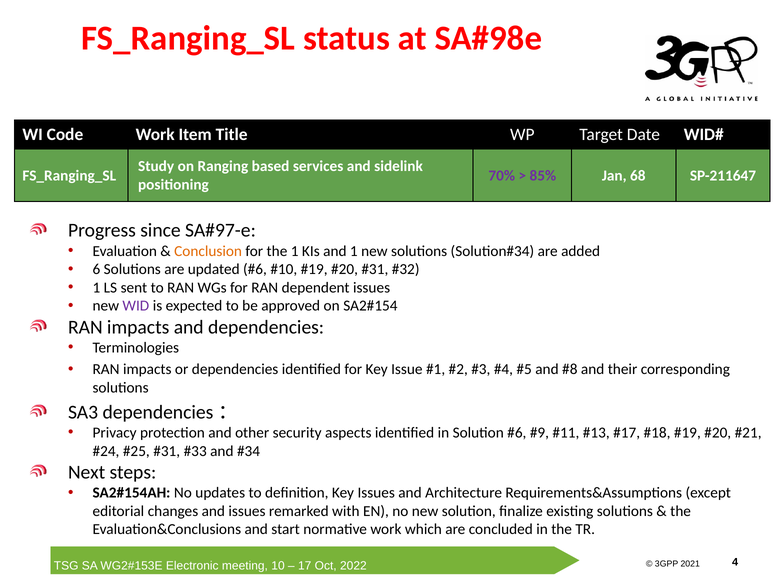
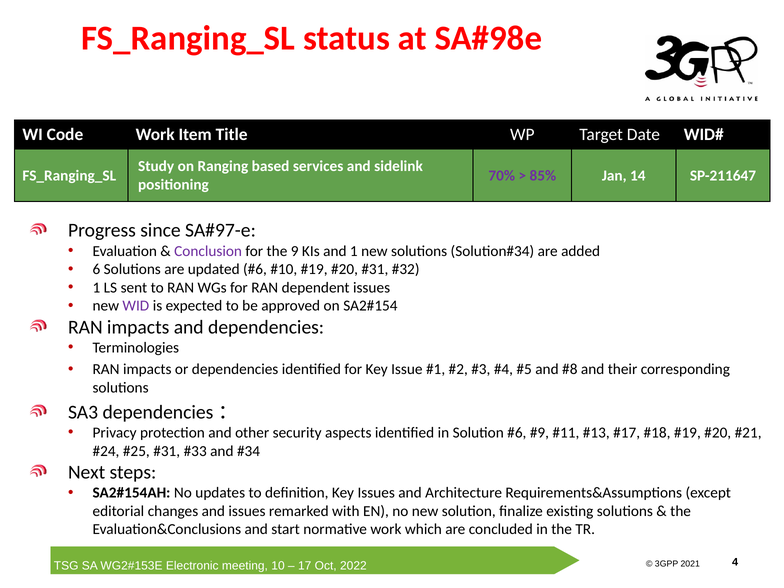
68: 68 -> 14
Conclusion colour: orange -> purple
the 1: 1 -> 9
